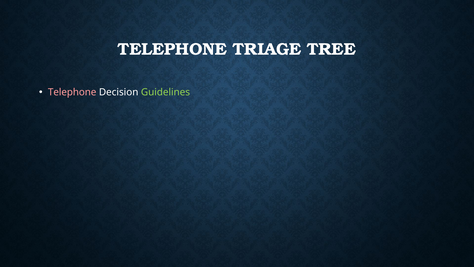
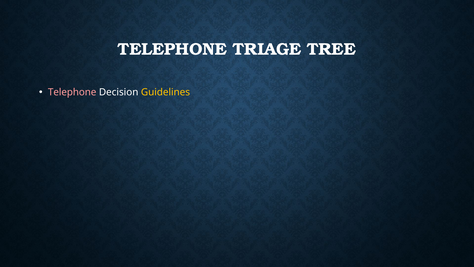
Guidelines colour: light green -> yellow
